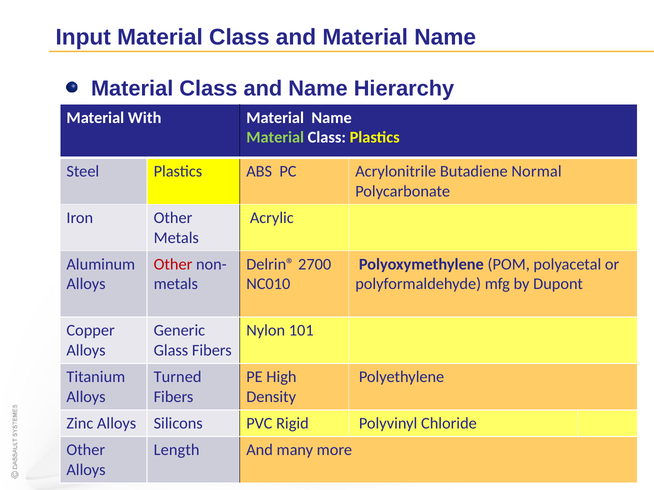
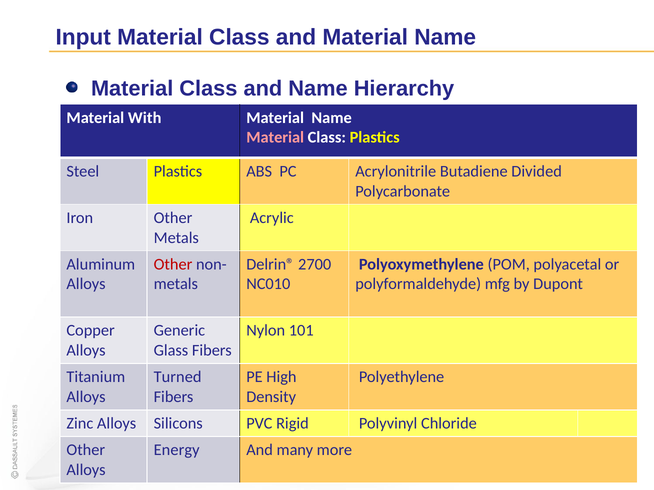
Material at (275, 138) colour: light green -> pink
Normal: Normal -> Divided
Length: Length -> Energy
